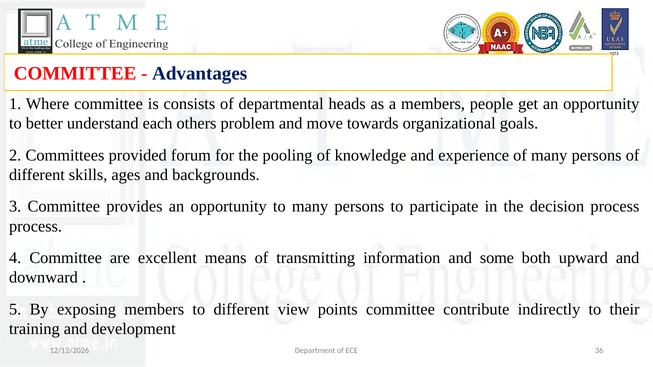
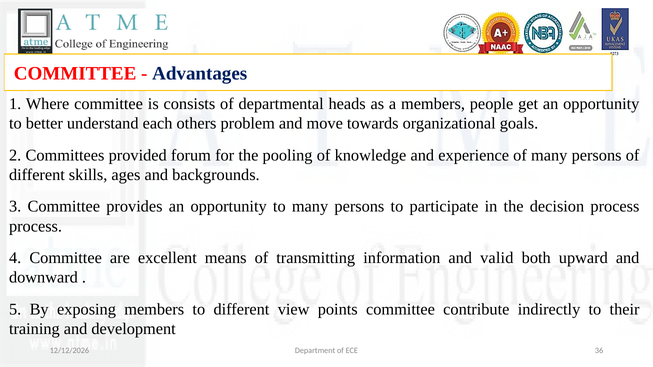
some: some -> valid
